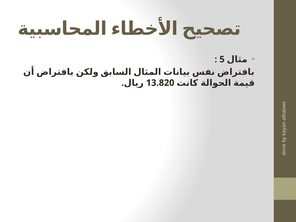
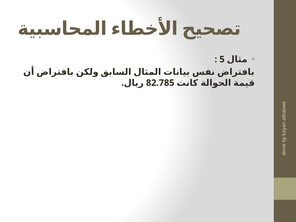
13.820: 13.820 -> 82.785
